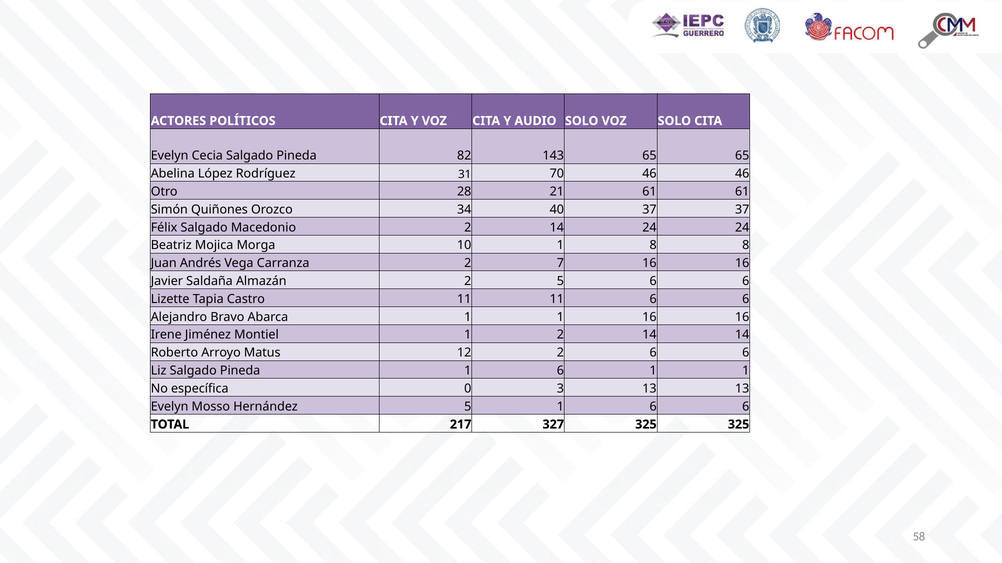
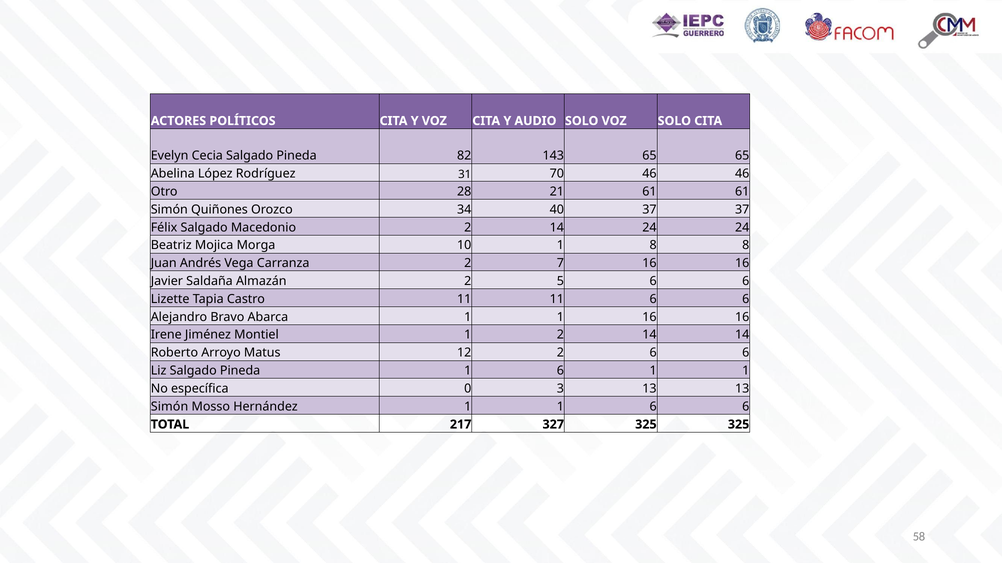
Evelyn at (170, 407): Evelyn -> Simón
Hernández 5: 5 -> 1
